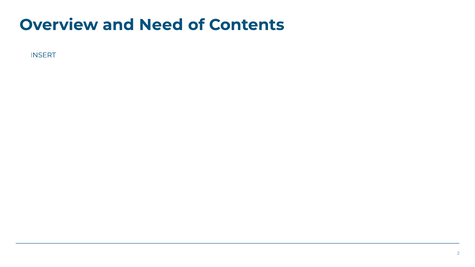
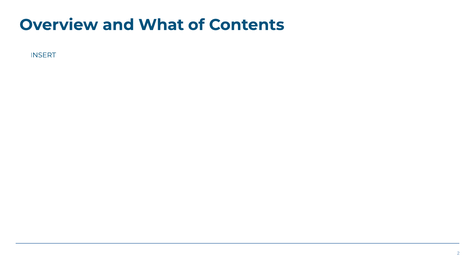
Need: Need -> What
